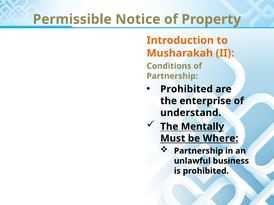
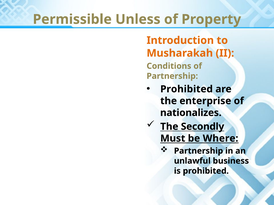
Notice: Notice -> Unless
understand: understand -> nationalizes
Mentally: Mentally -> Secondly
